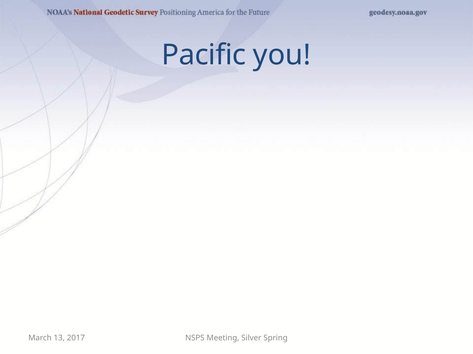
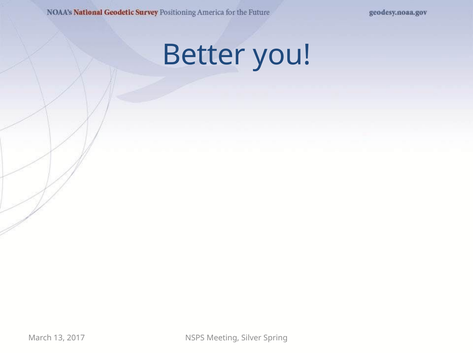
Pacific: Pacific -> Better
